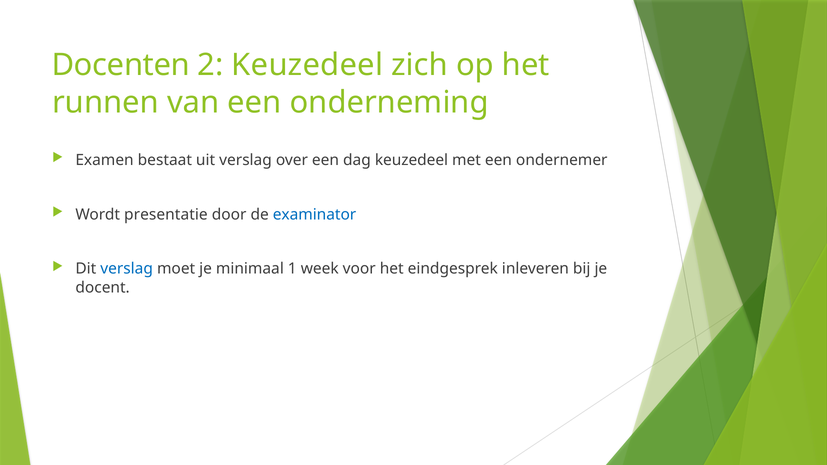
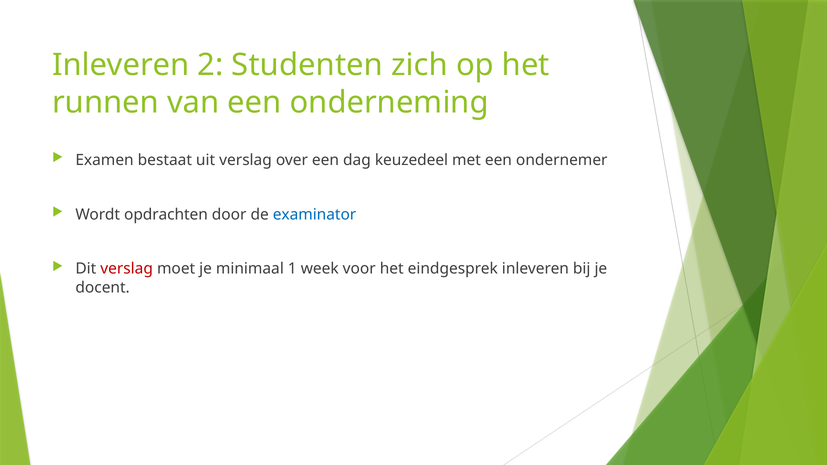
Docenten at (121, 65): Docenten -> Inleveren
2 Keuzedeel: Keuzedeel -> Studenten
presentatie: presentatie -> opdrachten
verslag at (127, 269) colour: blue -> red
